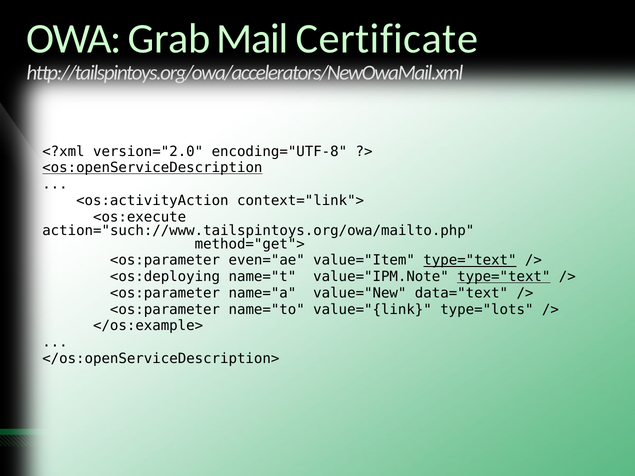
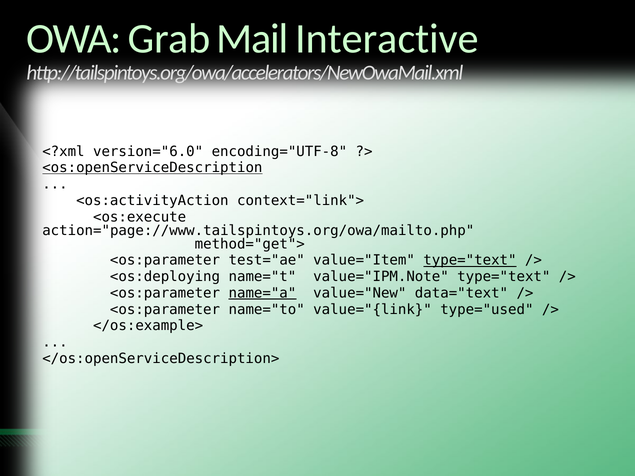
Certificate: Certificate -> Interactive
version="2.0: version="2.0 -> version="6.0
action="such://www.tailspintoys.org/owa/mailto.php: action="such://www.tailspintoys.org/owa/mailto.php -> action="page://www.tailspintoys.org/owa/mailto.php
even="ae: even="ae -> test="ae
type="text at (504, 277) underline: present -> none
name="a underline: none -> present
type="lots: type="lots -> type="used
